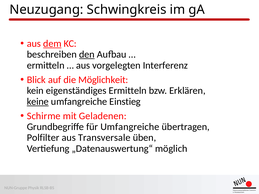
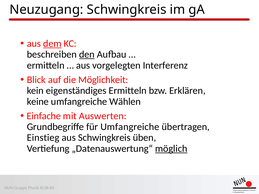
keine underline: present -> none
Einstieg: Einstieg -> Wählen
Schirme: Schirme -> Einfache
Geladenen: Geladenen -> Auswerten
Polfilter: Polfilter -> Einstieg
aus Transversale: Transversale -> Schwingkreis
möglich underline: none -> present
